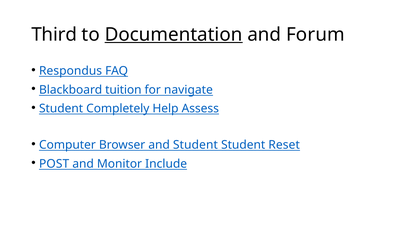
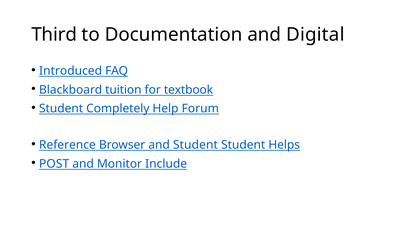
Documentation underline: present -> none
Forum: Forum -> Digital
Respondus: Respondus -> Introduced
navigate: navigate -> textbook
Assess: Assess -> Forum
Computer: Computer -> Reference
Reset: Reset -> Helps
